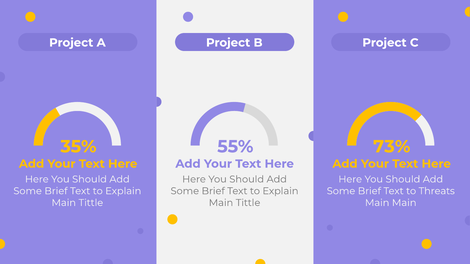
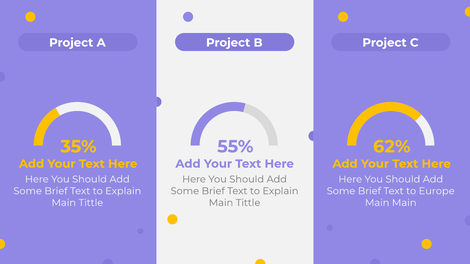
73%: 73% -> 62%
Threats: Threats -> Europe
